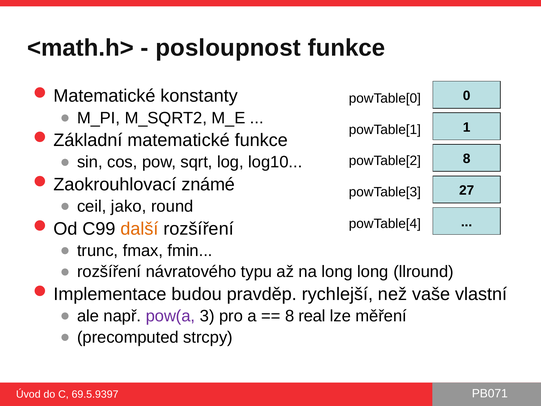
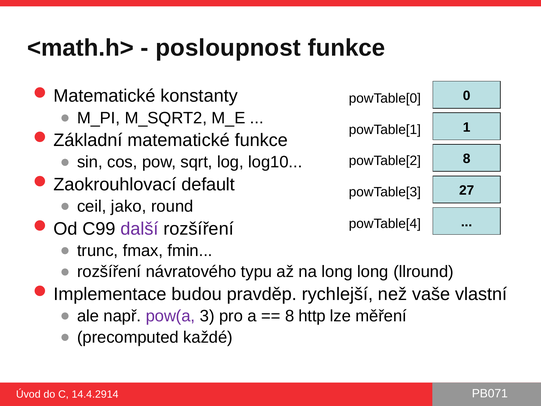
známé: známé -> default
další colour: orange -> purple
real: real -> http
strcpy: strcpy -> každé
69.5.9397: 69.5.9397 -> 14.4.2914
